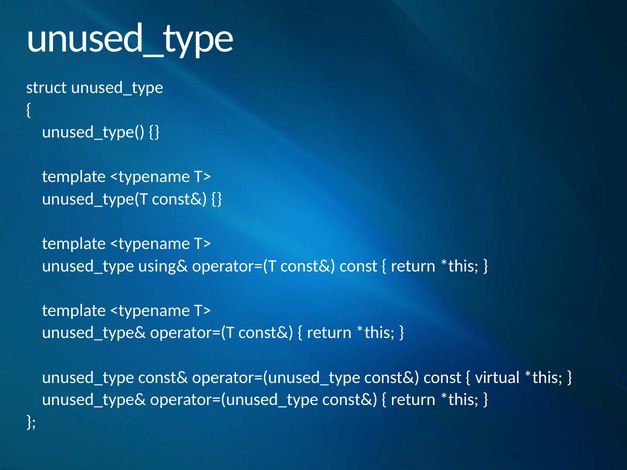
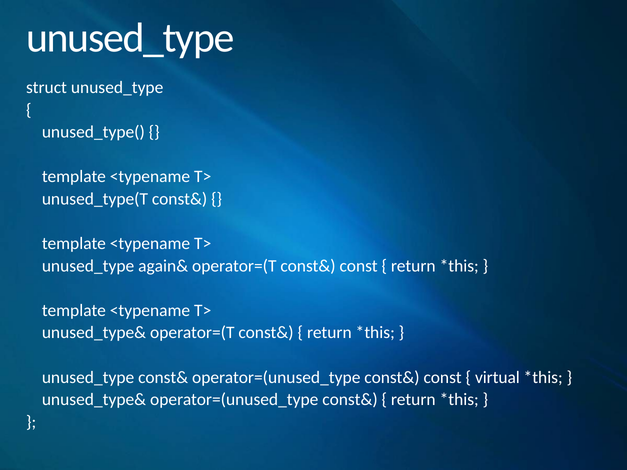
using&: using& -> again&
